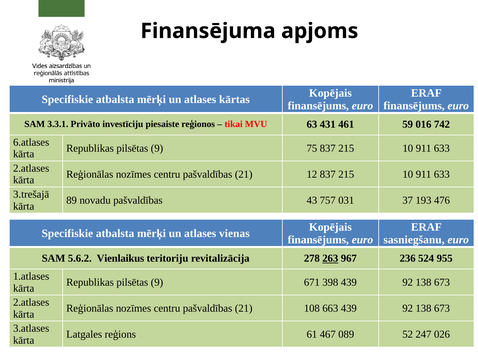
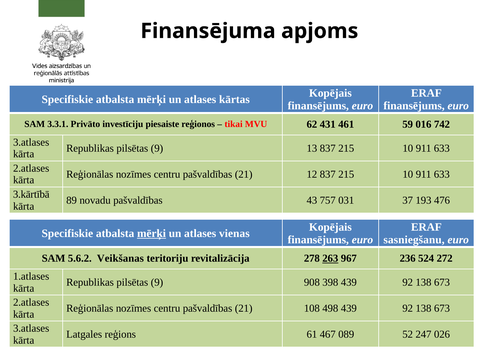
63: 63 -> 62
6.atlases at (31, 142): 6.atlases -> 3.atlases
75: 75 -> 13
3.trešajā: 3.trešajā -> 3.kārtībā
mērķi at (152, 233) underline: none -> present
Vienlaikus: Vienlaikus -> Veikšanas
955: 955 -> 272
671: 671 -> 908
663: 663 -> 498
